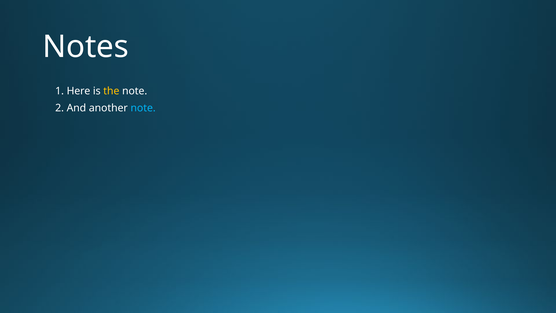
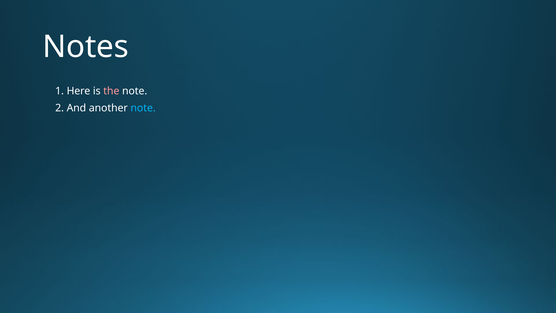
the colour: yellow -> pink
